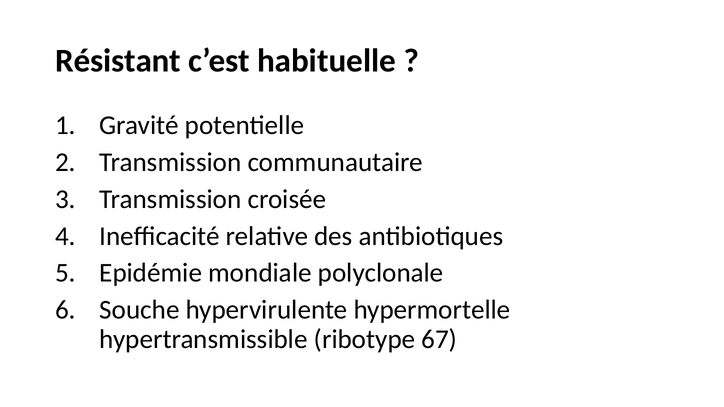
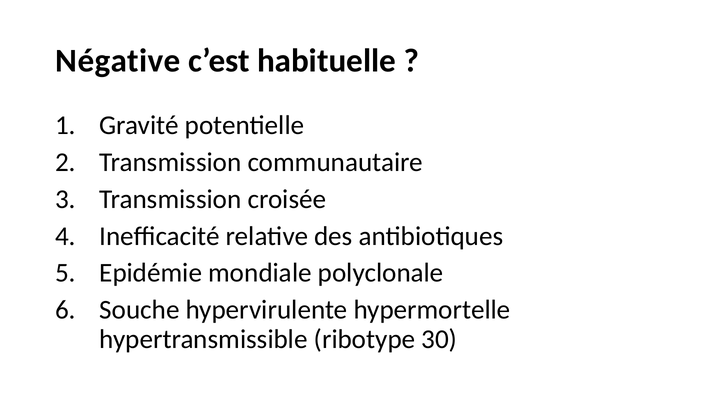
Résistant: Résistant -> Négative
67: 67 -> 30
